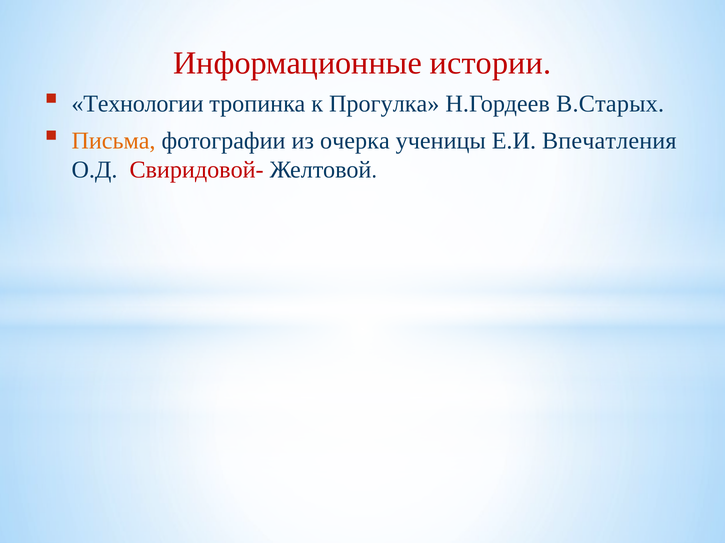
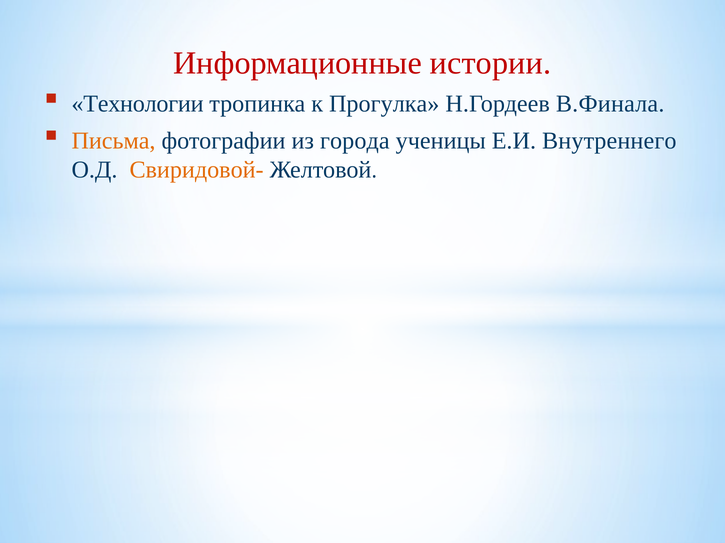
В.Старых: В.Старых -> В.Финала
очерка: очерка -> города
Впечатления: Впечатления -> Внутреннего
Свиридовой- colour: red -> orange
